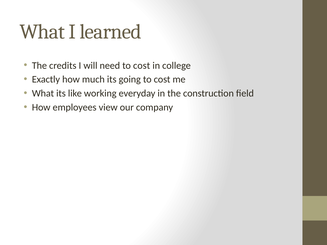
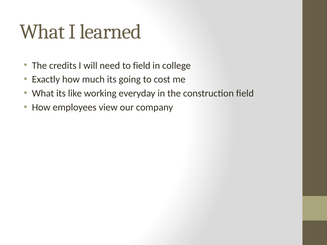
need to cost: cost -> field
